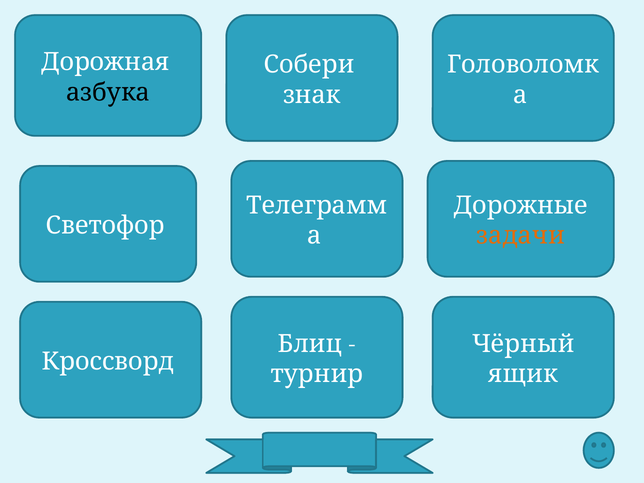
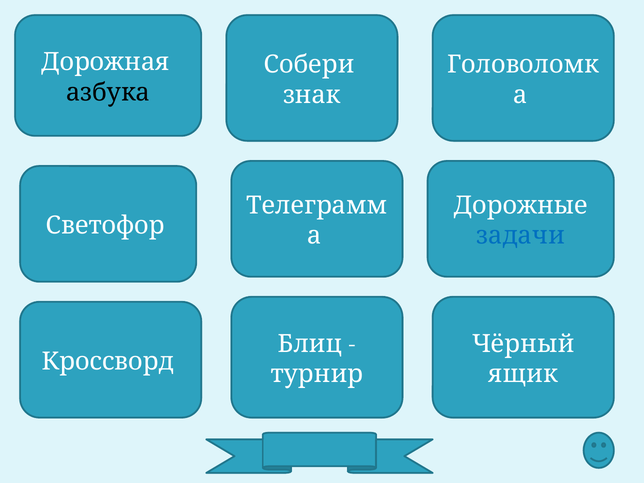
задачи colour: orange -> blue
